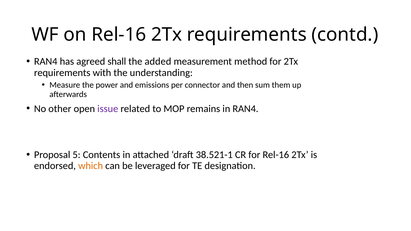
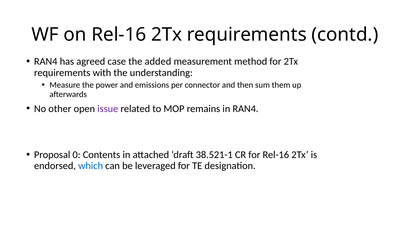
shall: shall -> case
5: 5 -> 0
which colour: orange -> blue
